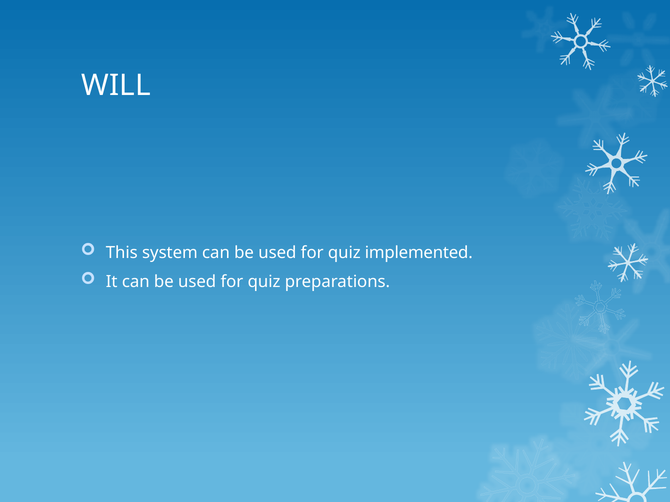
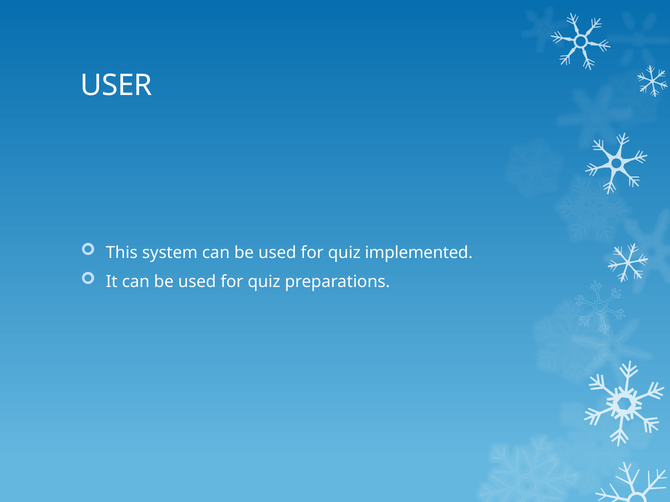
WILL: WILL -> USER
